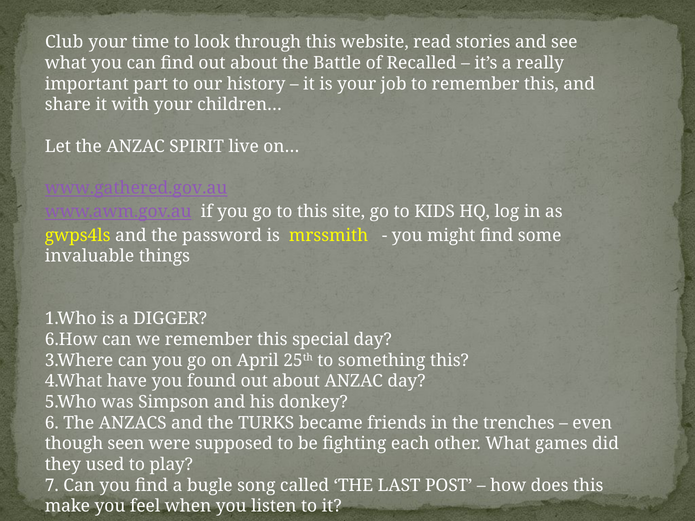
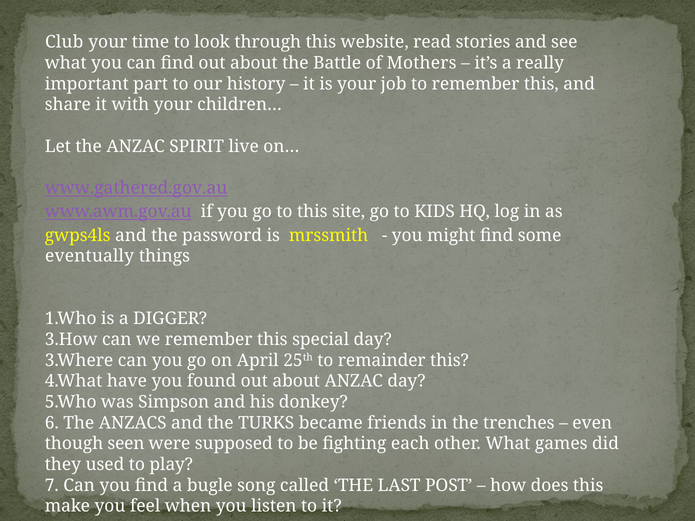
Recalled: Recalled -> Mothers
invaluable: invaluable -> eventually
6.How: 6.How -> 3.How
something: something -> remainder
